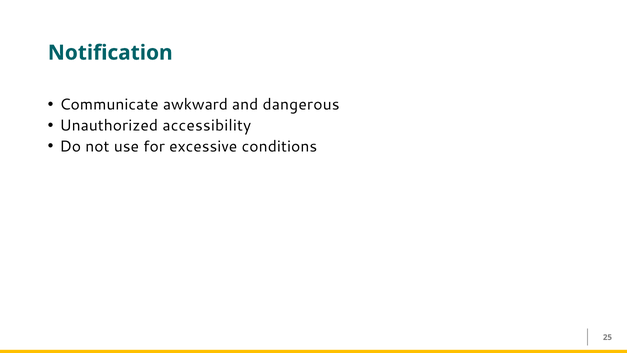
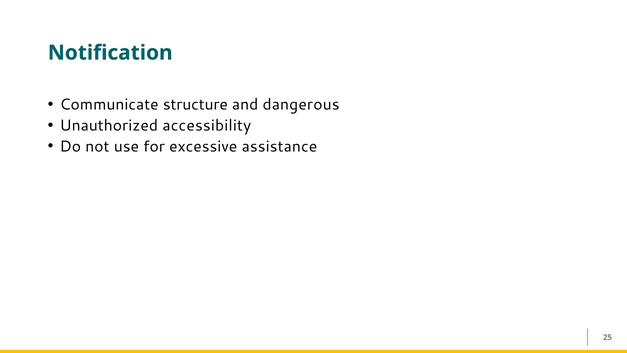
awkward: awkward -> structure
conditions: conditions -> assistance
